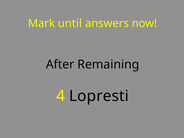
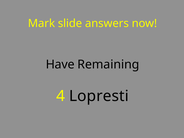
until: until -> slide
After: After -> Have
